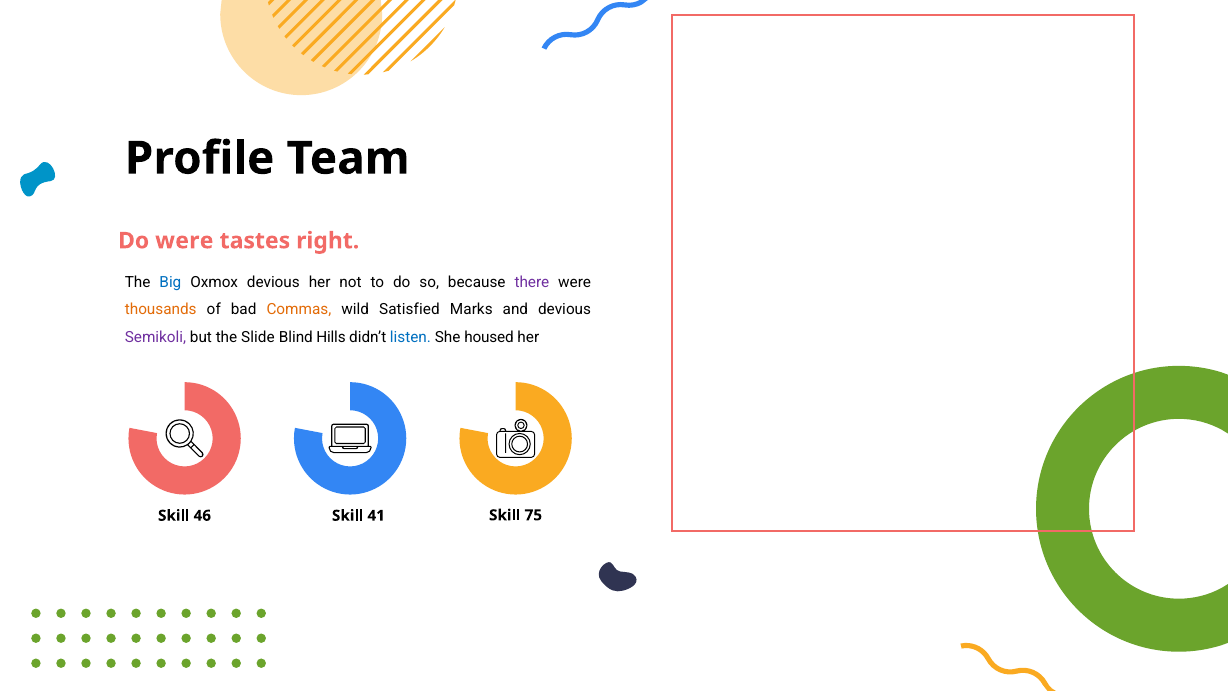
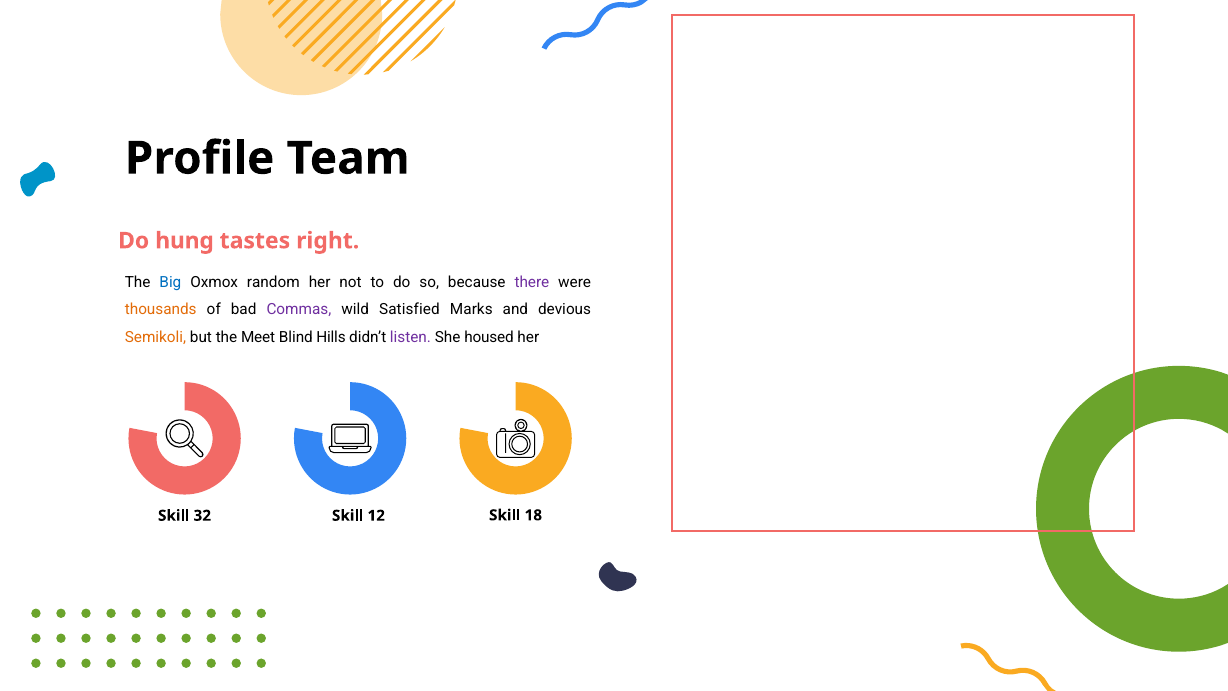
Do were: were -> hung
Oxmox devious: devious -> random
Commas colour: orange -> purple
Semikoli colour: purple -> orange
Slide: Slide -> Meet
listen colour: blue -> purple
46: 46 -> 32
41: 41 -> 12
75: 75 -> 18
